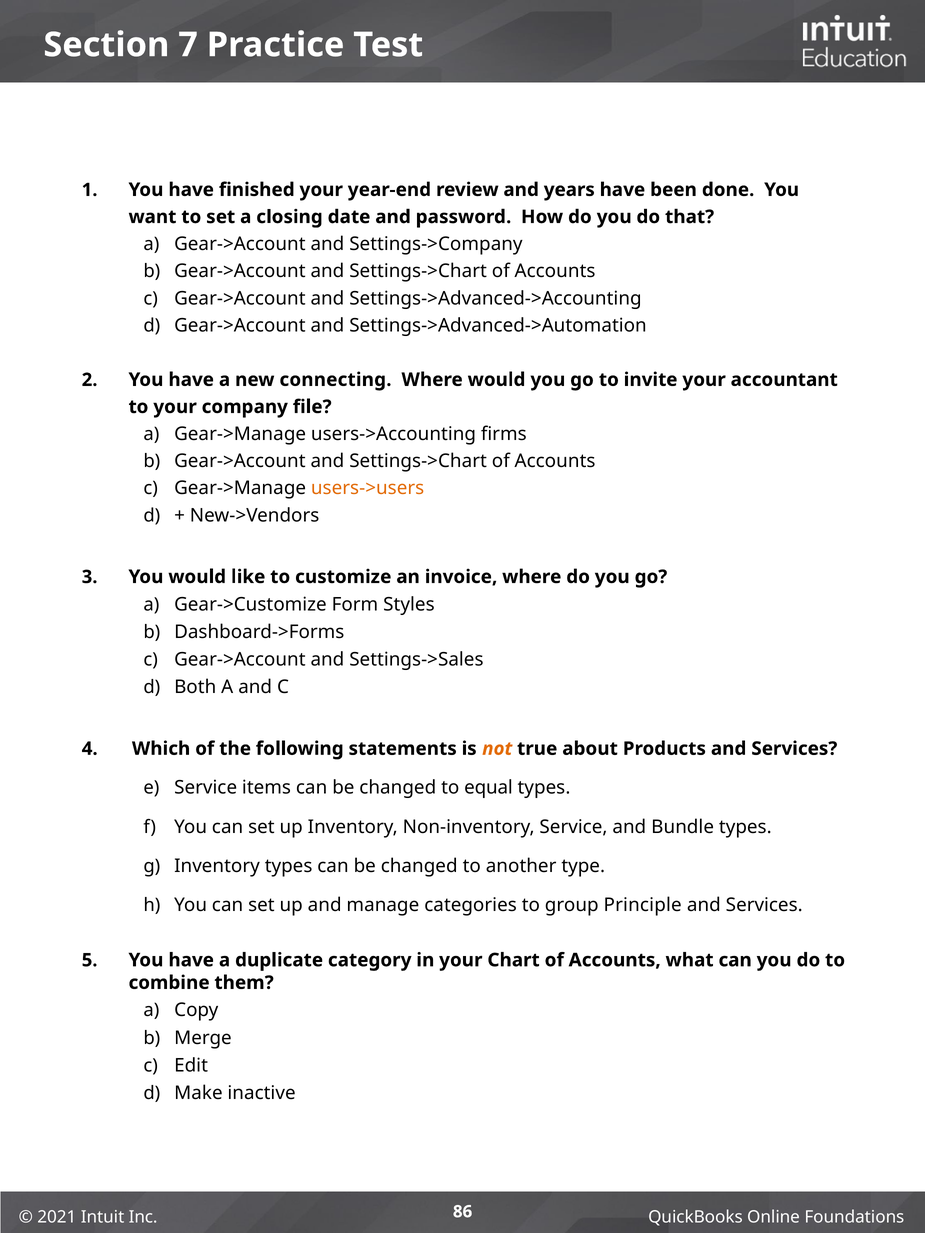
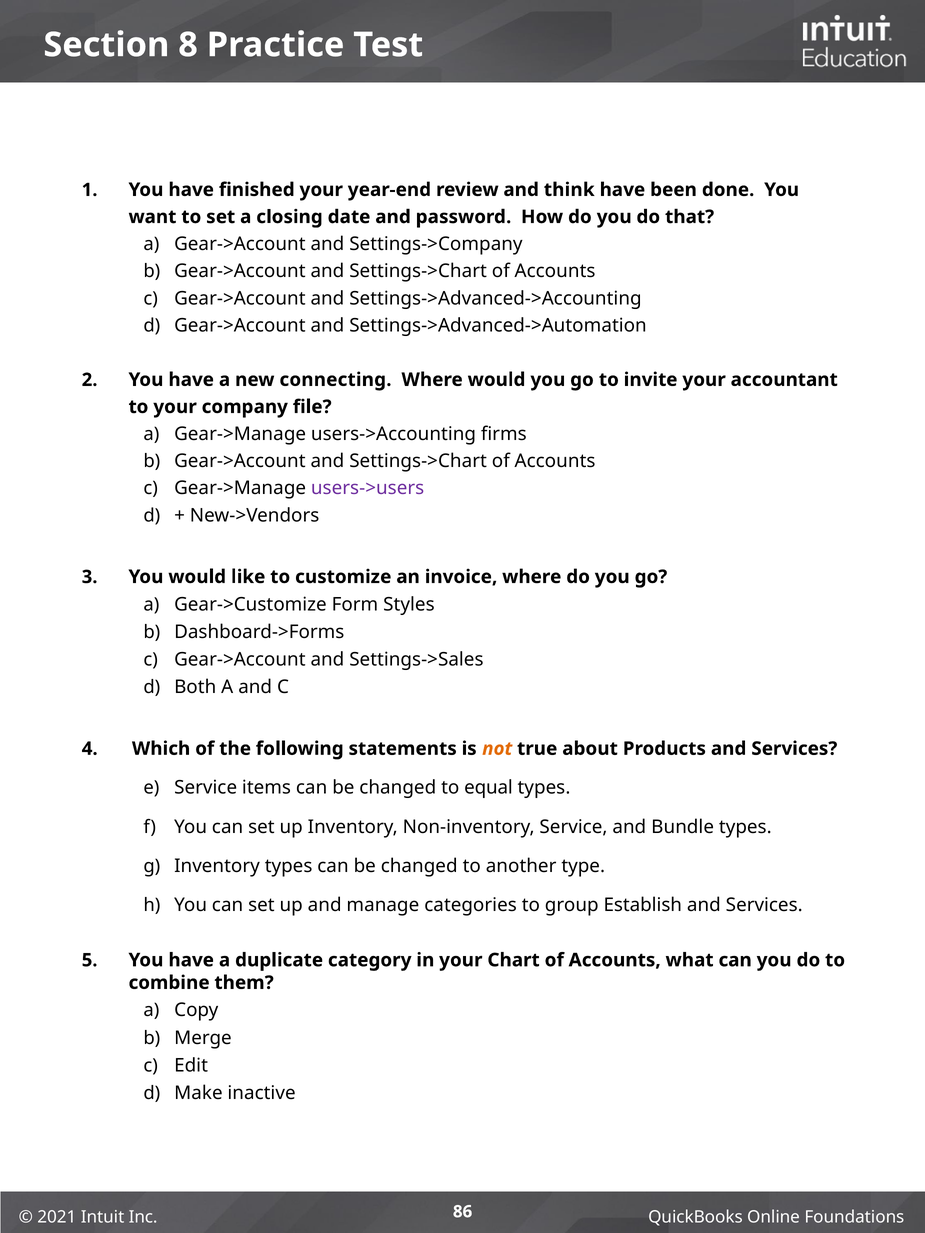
7: 7 -> 8
years: years -> think
users->users colour: orange -> purple
Principle: Principle -> Establish
